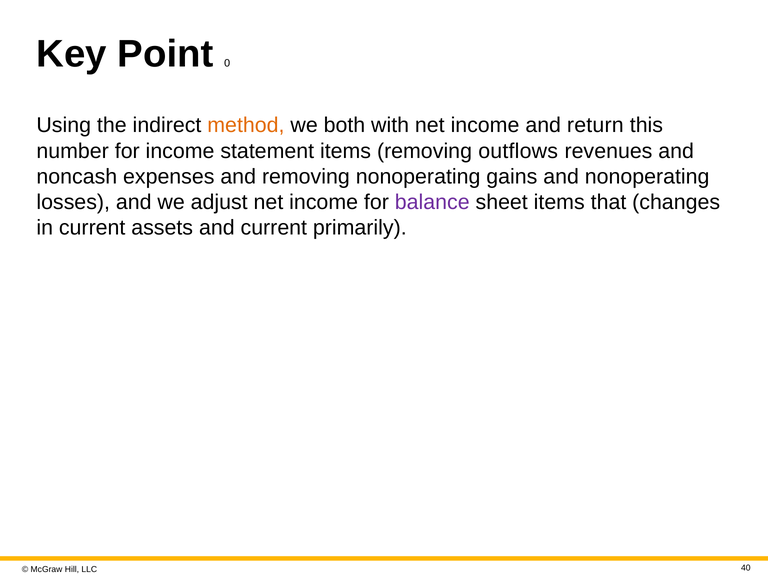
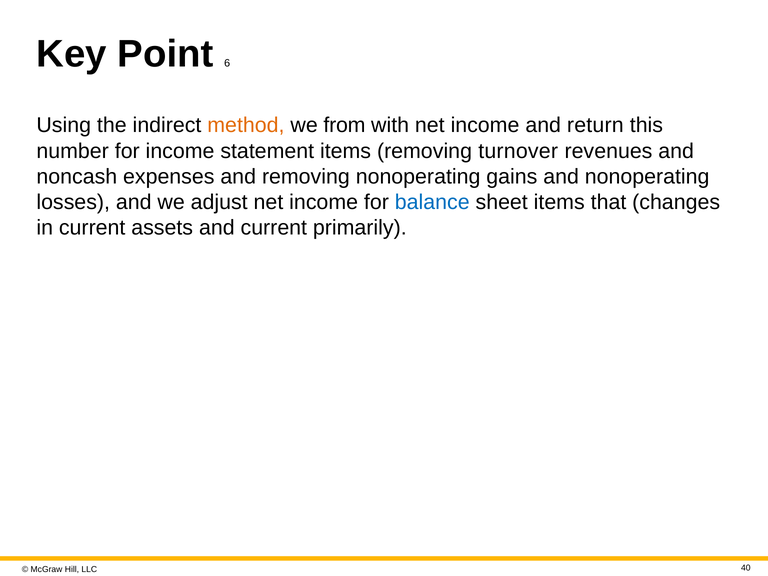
0: 0 -> 6
both: both -> from
outflows: outflows -> turnover
balance colour: purple -> blue
